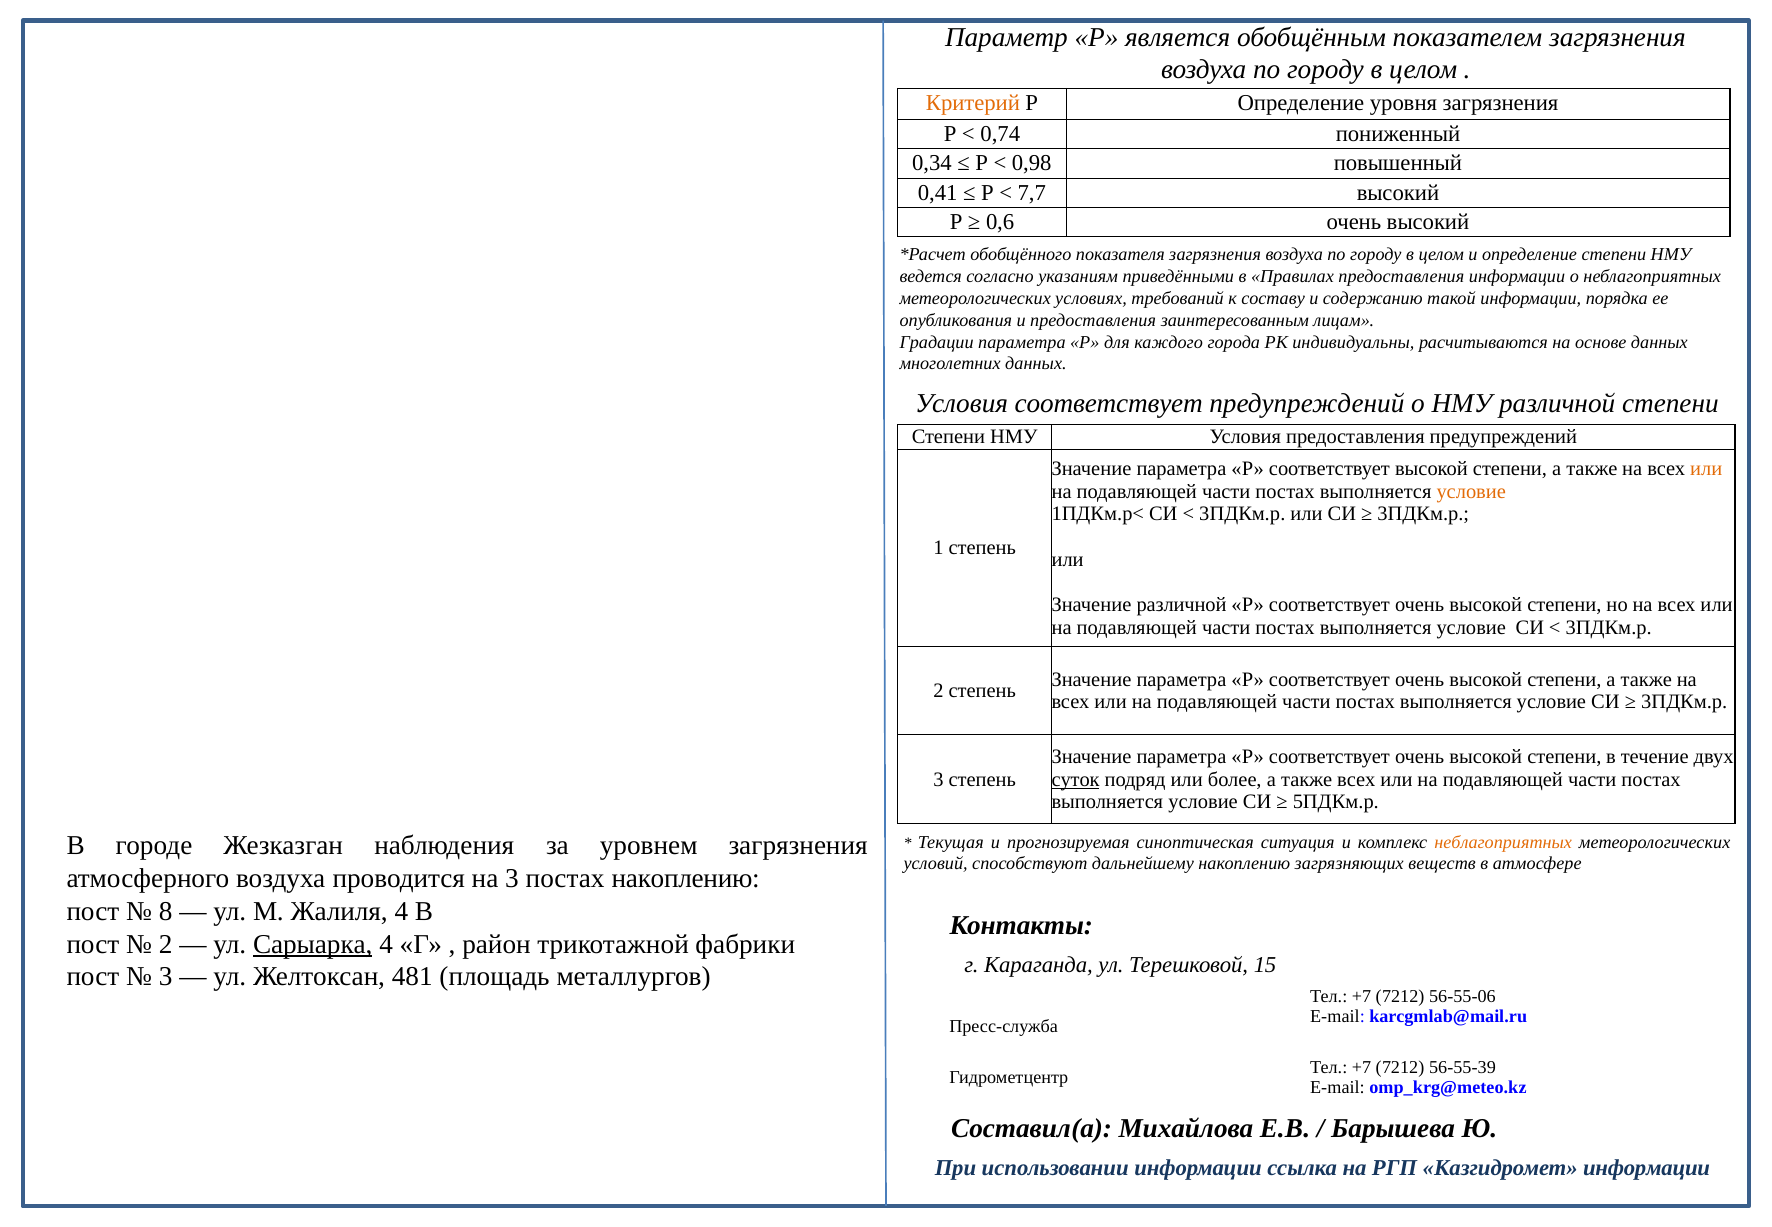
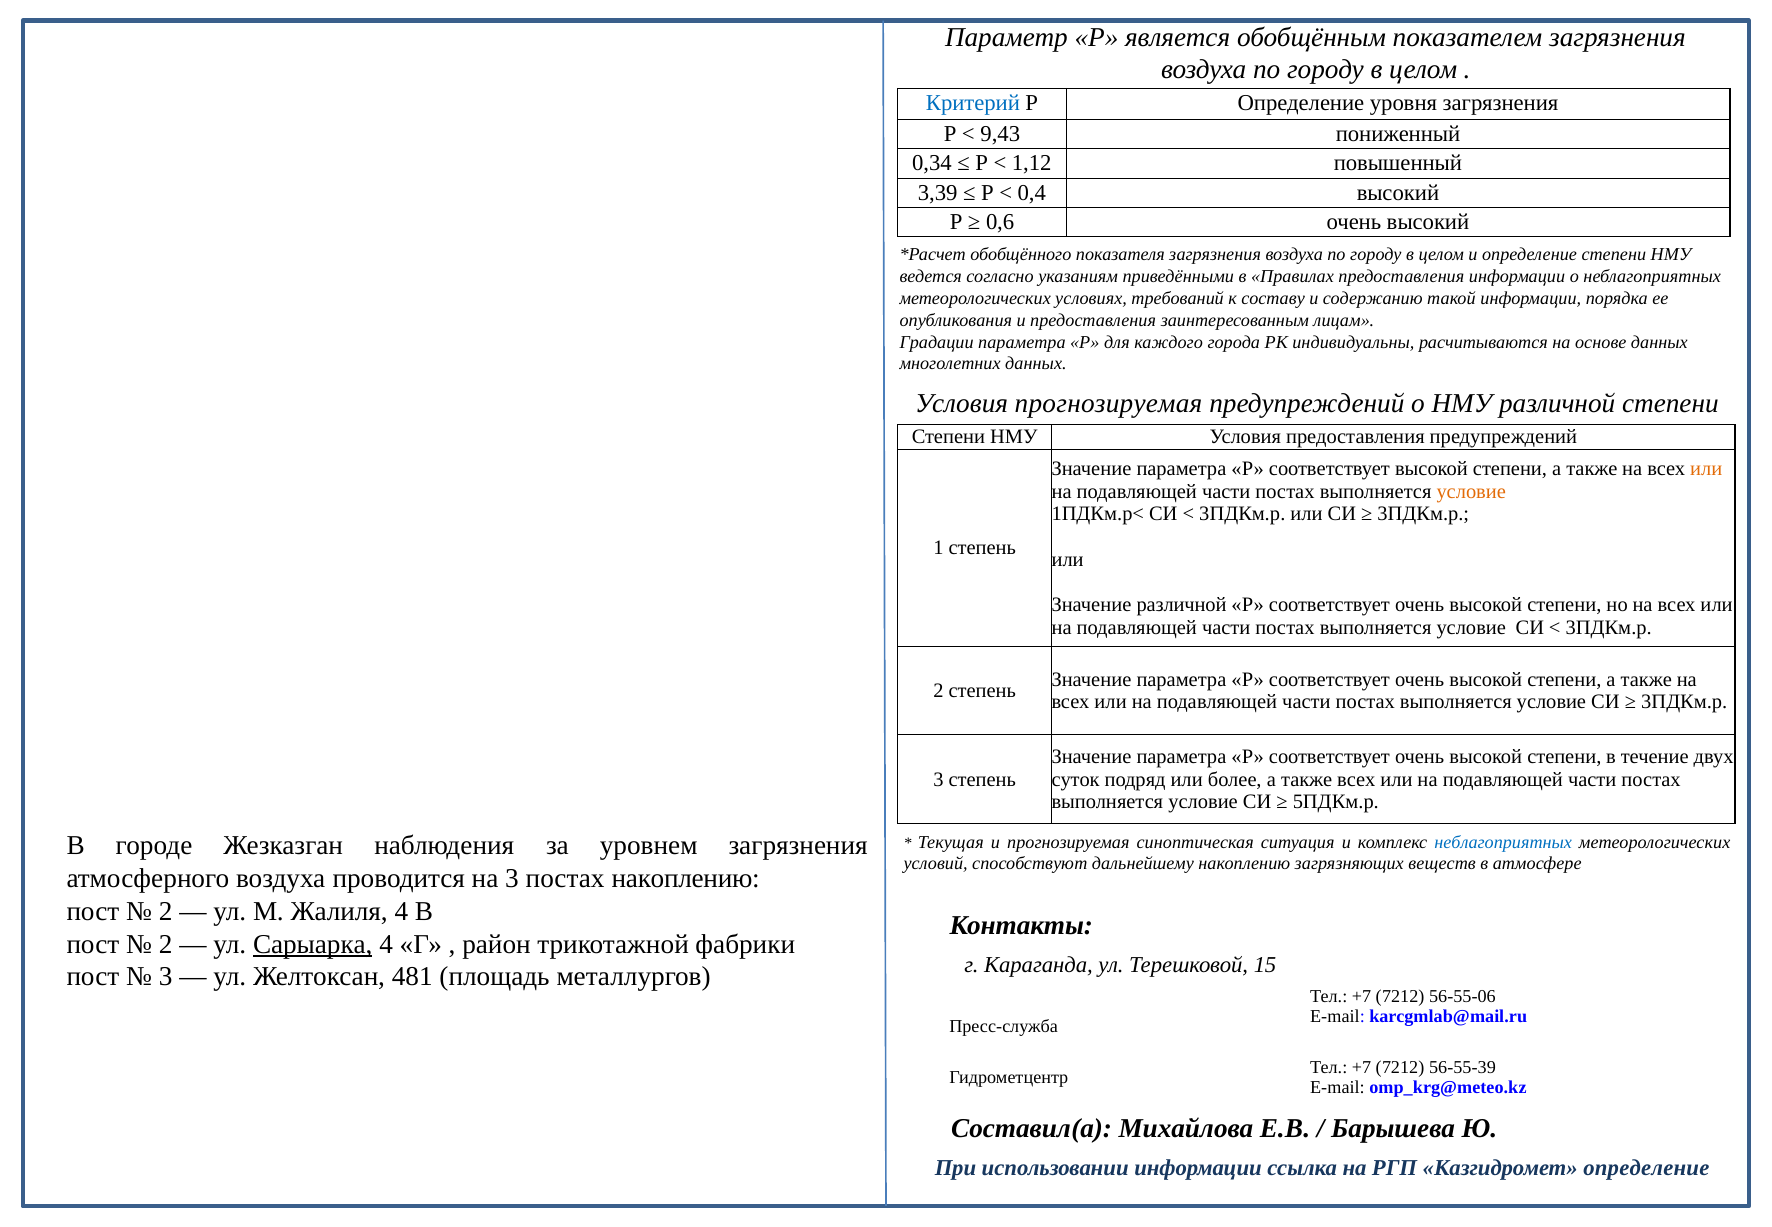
Критерий colour: orange -> blue
0,74: 0,74 -> 9,43
0,98: 0,98 -> 1,12
0,41: 0,41 -> 3,39
7,7: 7,7 -> 0,4
Условия соответствует: соответствует -> прогнозируемая
суток underline: present -> none
неблагоприятных at (1503, 842) colour: orange -> blue
8 at (166, 911): 8 -> 2
Казгидромет информации: информации -> определение
